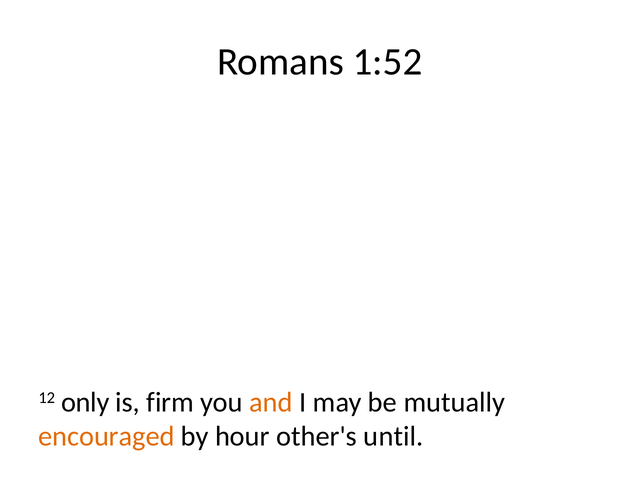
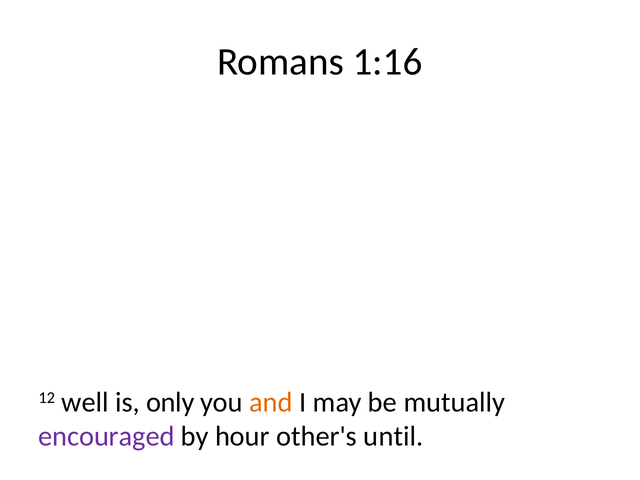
1:52: 1:52 -> 1:16
only: only -> well
firm: firm -> only
encouraged colour: orange -> purple
